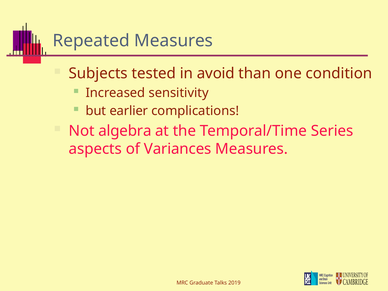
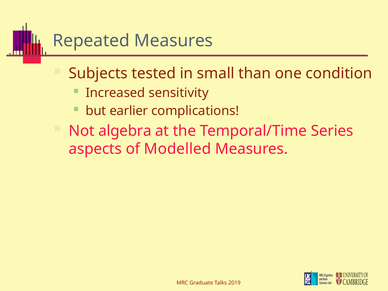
avoid: avoid -> small
Variances: Variances -> Modelled
